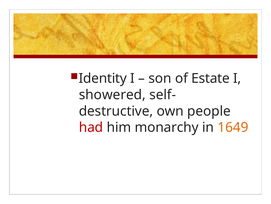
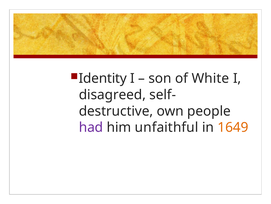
Estate: Estate -> White
showered: showered -> disagreed
had colour: red -> purple
monarchy: monarchy -> unfaithful
